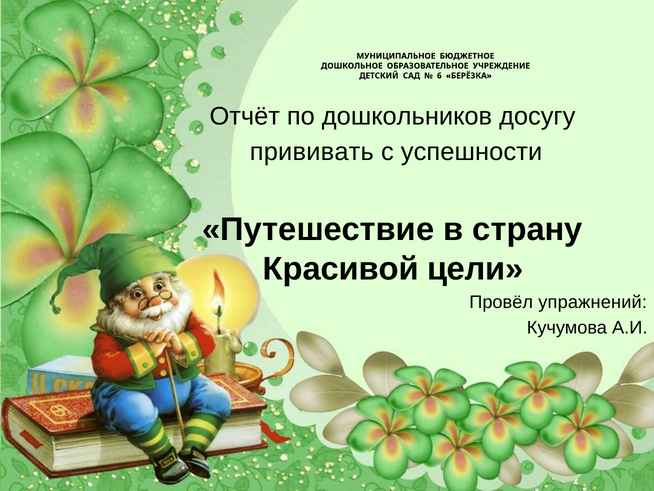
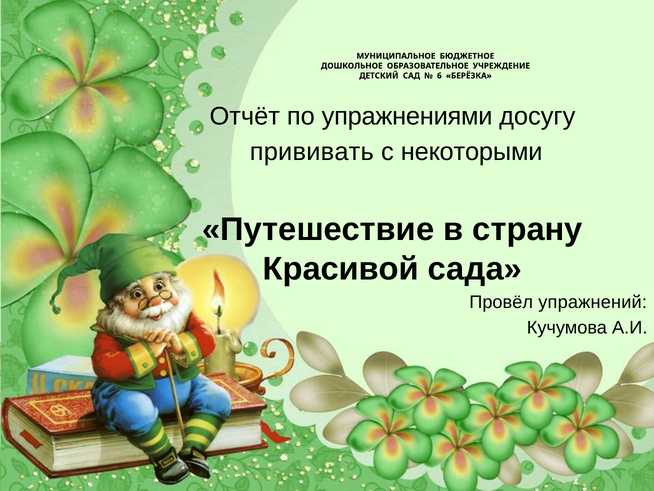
дошкольников: дошкольников -> упражнениями
успешности: успешности -> некоторыми
цели: цели -> сада
